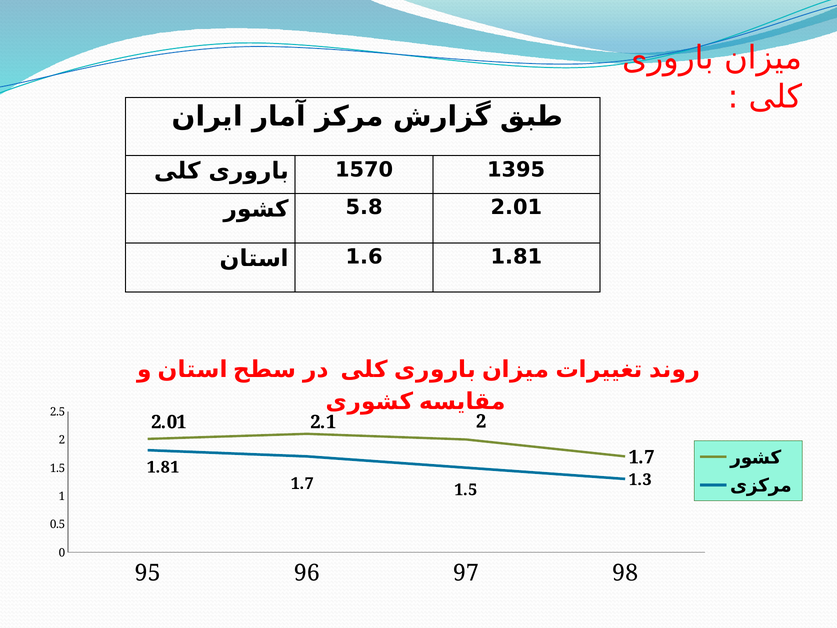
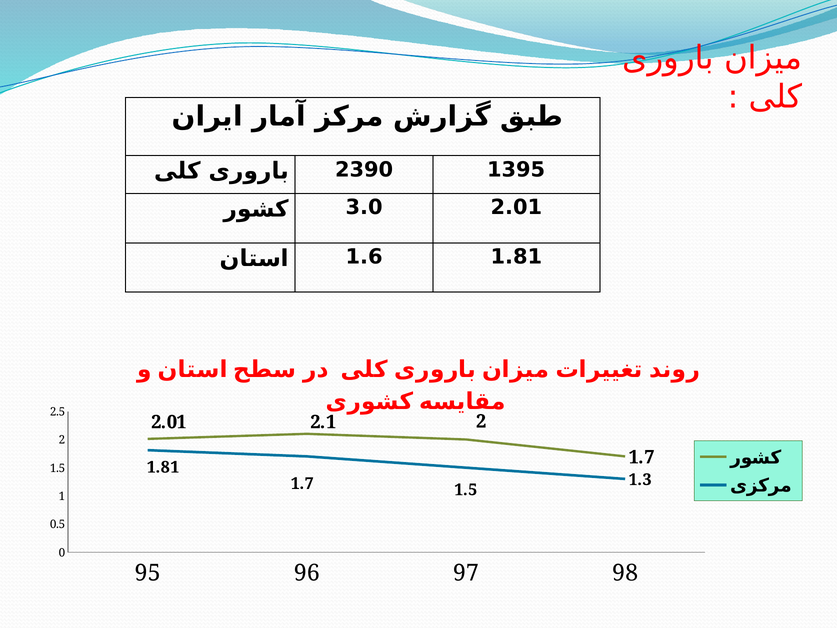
1570: 1570 -> 2390
5.8: 5.8 -> 3.0
